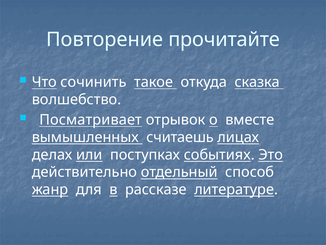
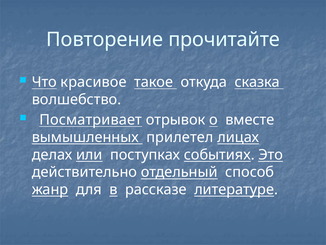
сочинить: сочинить -> красивое
считаешь: считаешь -> прилетел
